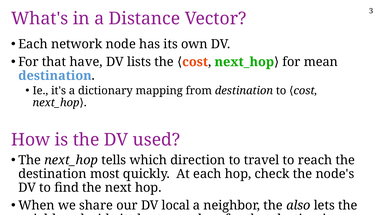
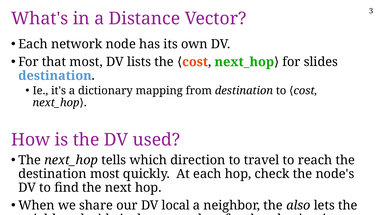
that have: have -> most
mean: mean -> slides
